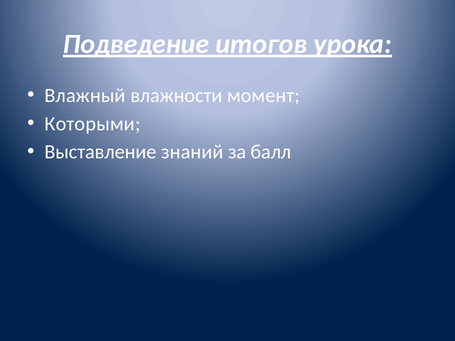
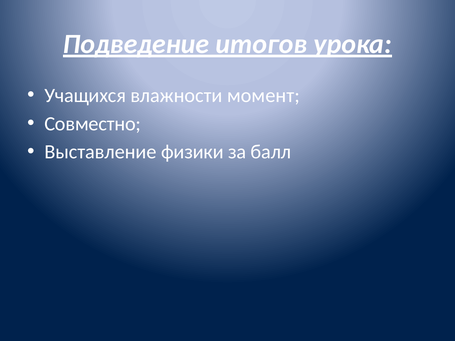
Влажный: Влажный -> Учащихся
Которыми: Которыми -> Совместно
знаний: знаний -> физики
